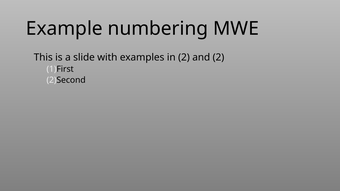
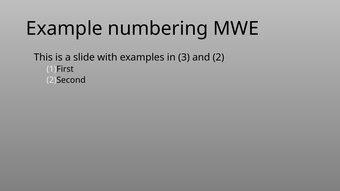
in 2: 2 -> 3
